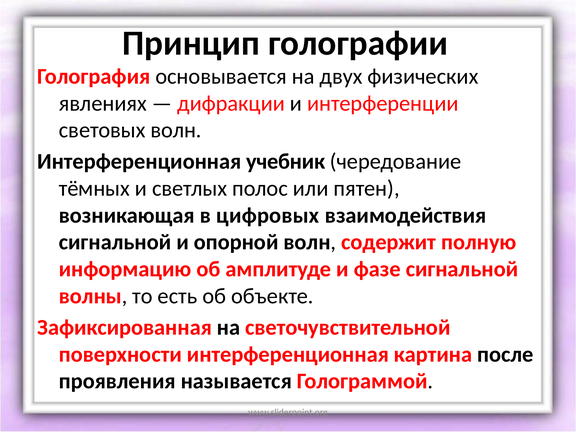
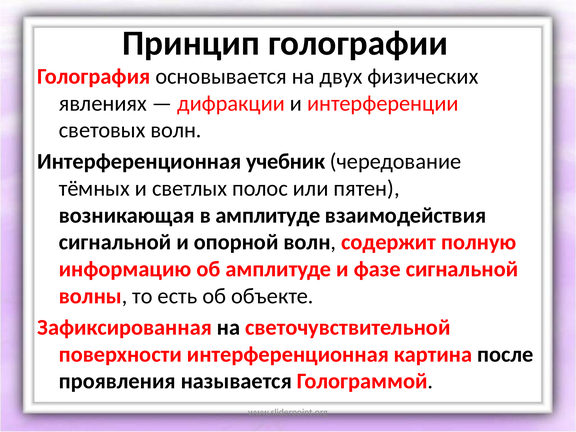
в цифровых: цифровых -> амплитуде
